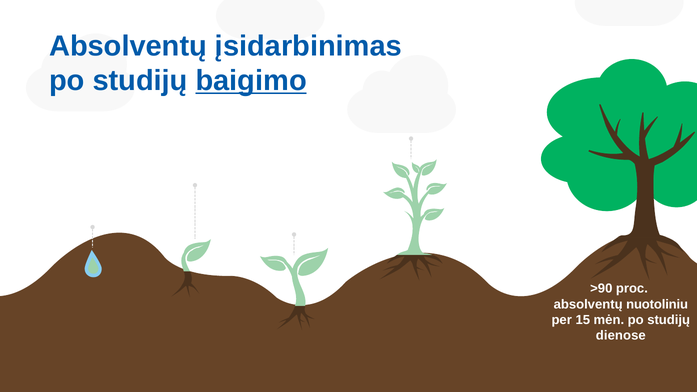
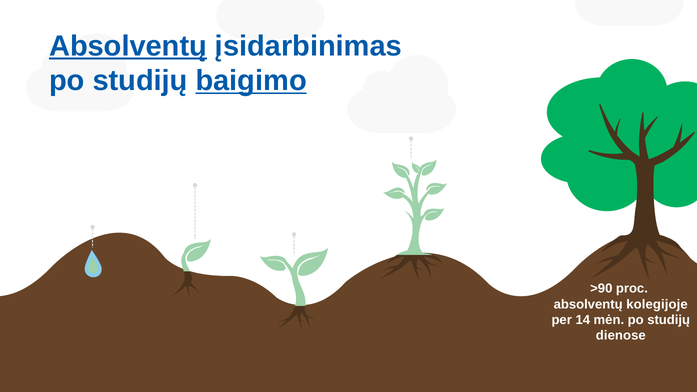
Absolventų at (128, 46) underline: none -> present
nuotoliniu: nuotoliniu -> kolegijoje
15: 15 -> 14
